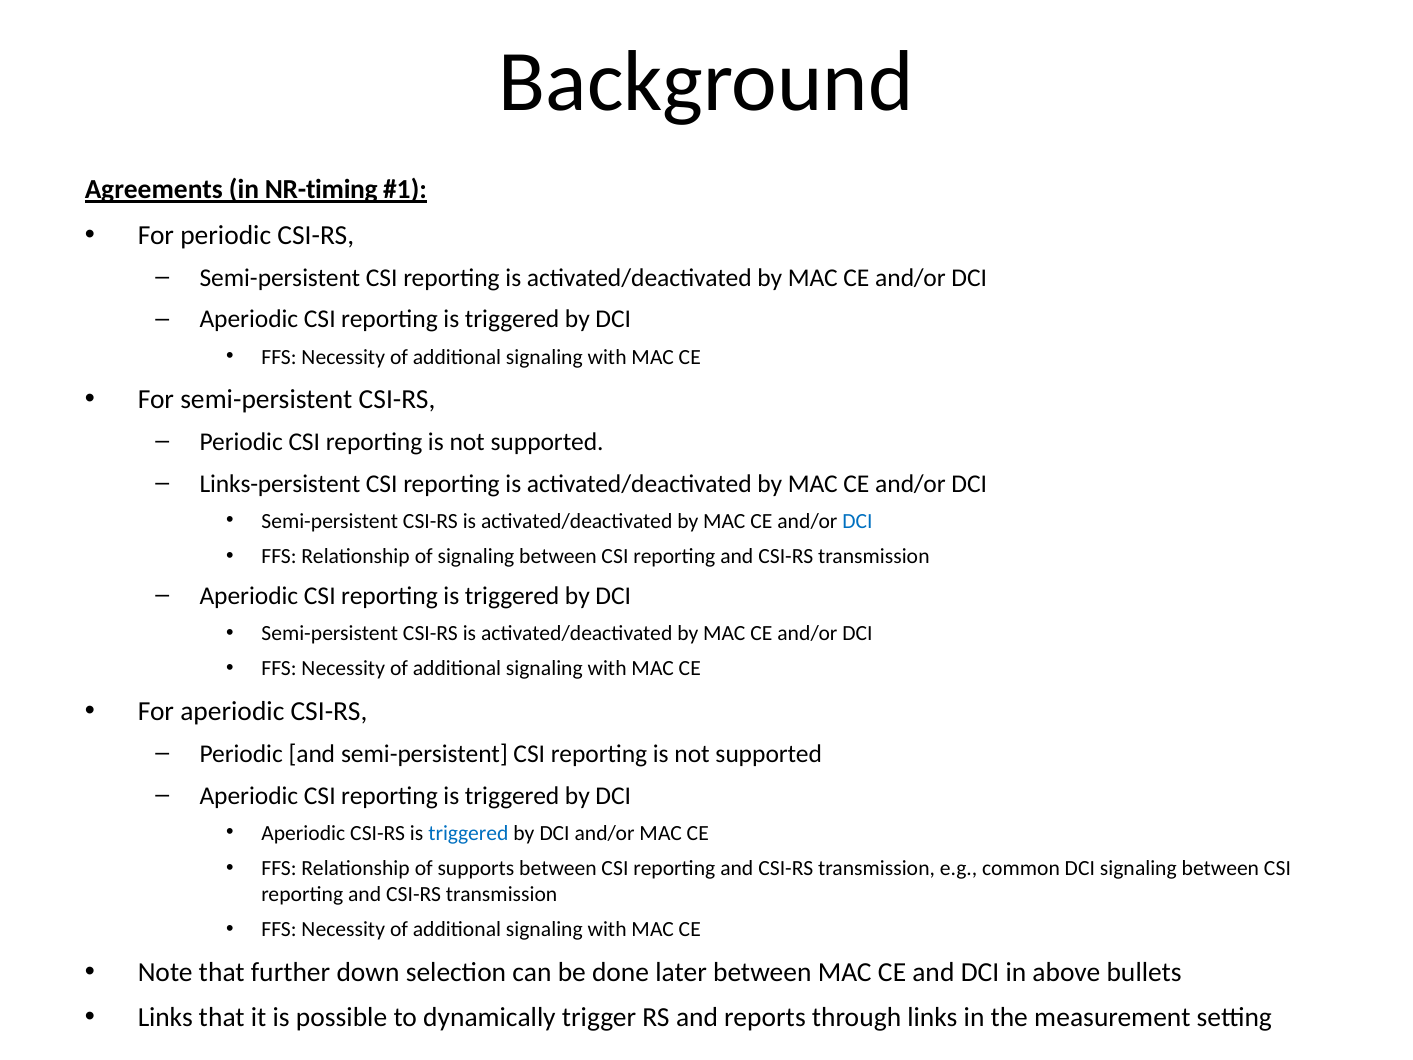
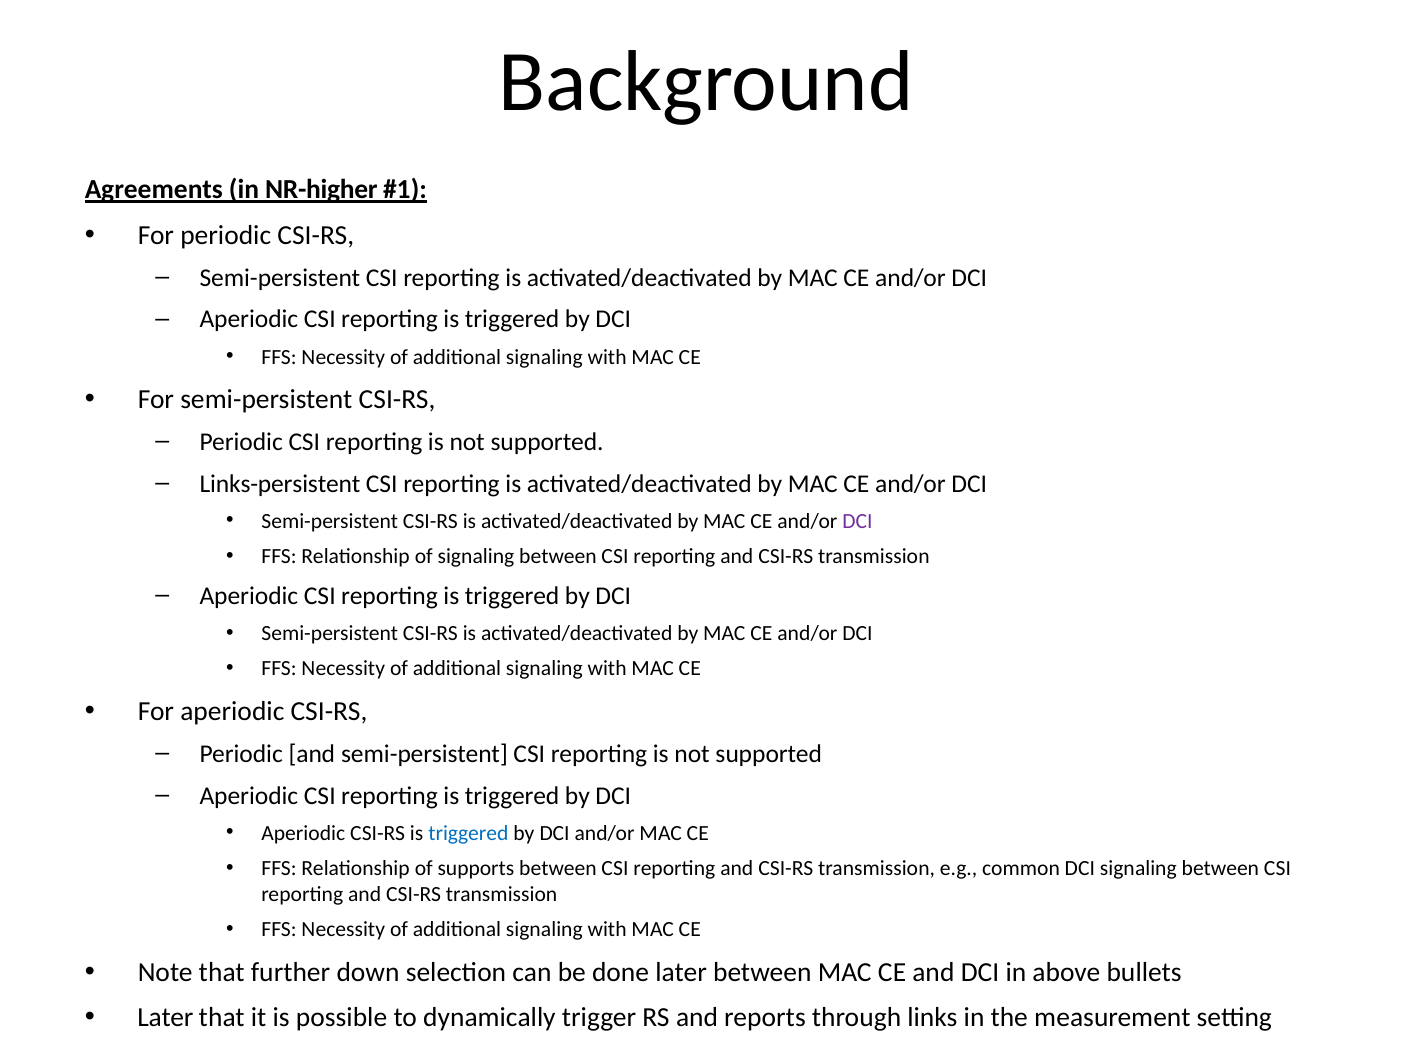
NR-timing: NR-timing -> NR-higher
DCI at (857, 521) colour: blue -> purple
Links at (165, 1017): Links -> Later
